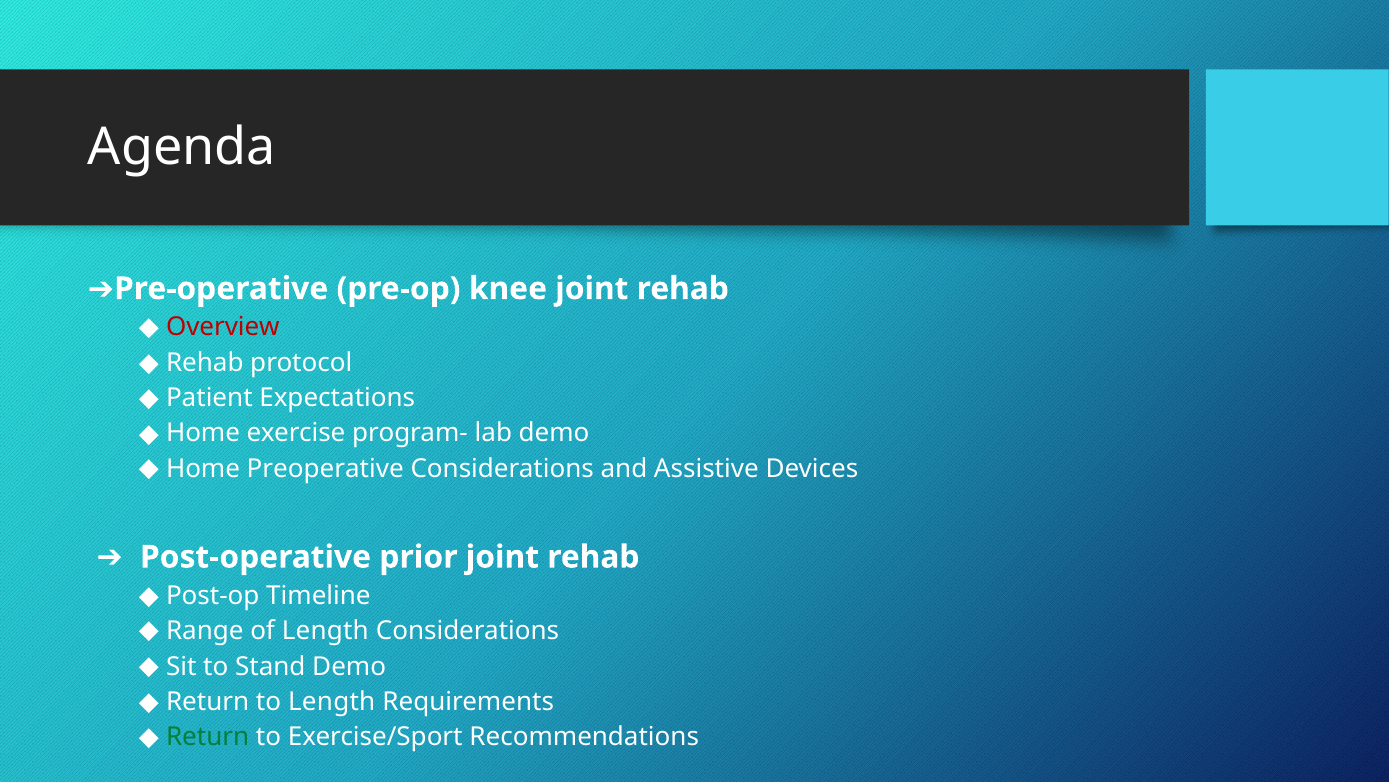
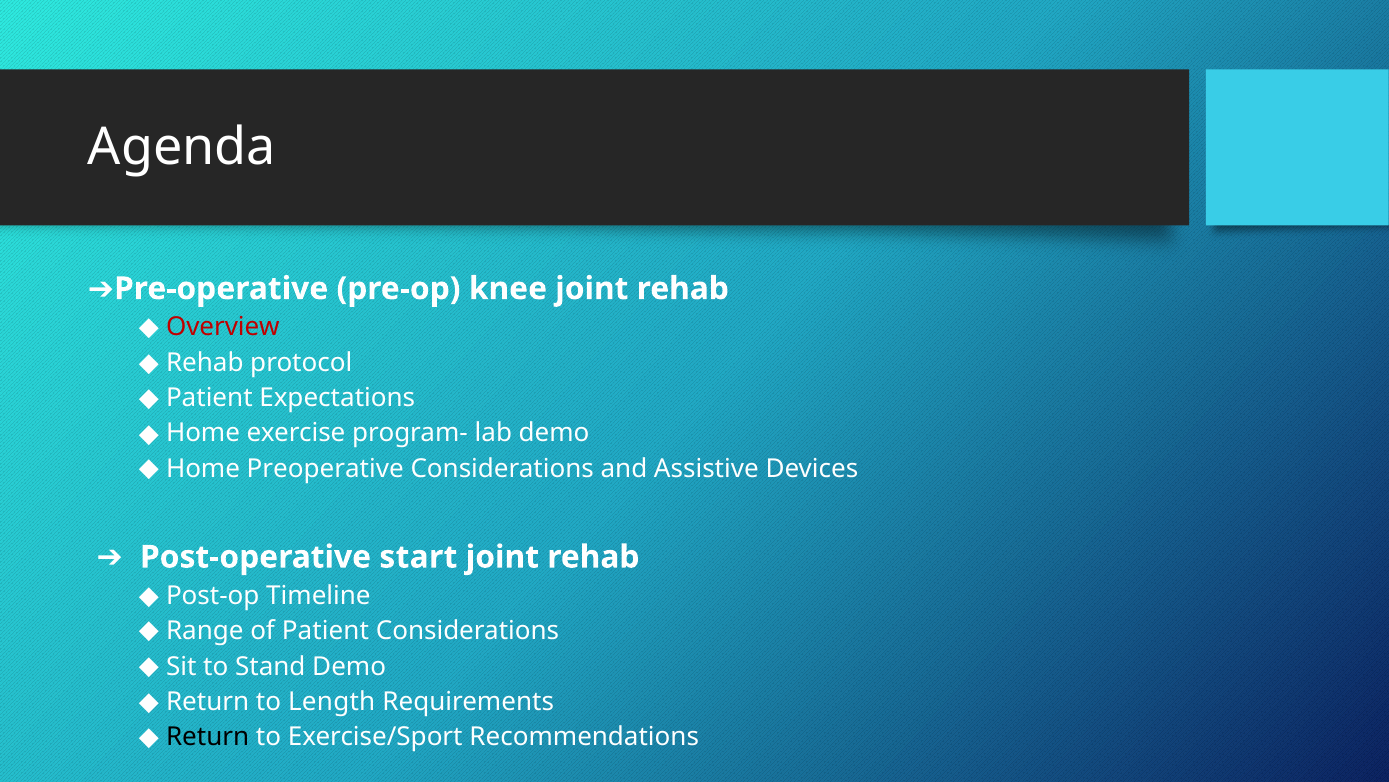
prior: prior -> start
of Length: Length -> Patient
Return at (208, 737) colour: green -> black
